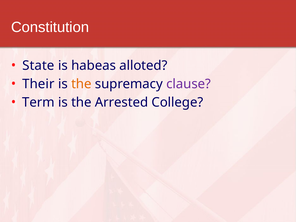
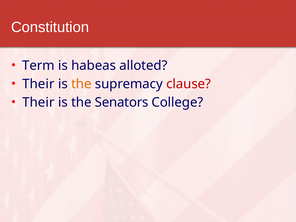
State: State -> Term
clause colour: purple -> red
Term at (38, 102): Term -> Their
Arrested: Arrested -> Senators
